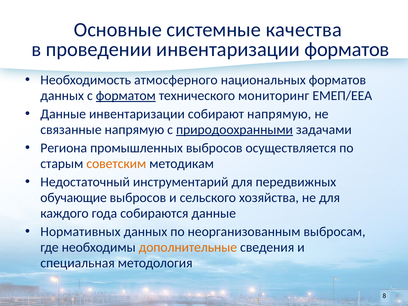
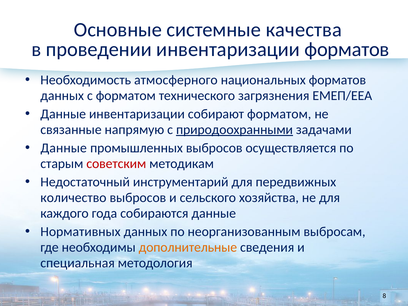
форматом at (126, 96) underline: present -> none
мониторинг: мониторинг -> загрязнения
собирают напрямую: напрямую -> форматом
Региона at (64, 148): Региона -> Данные
советским colour: orange -> red
обучающие: обучающие -> количество
